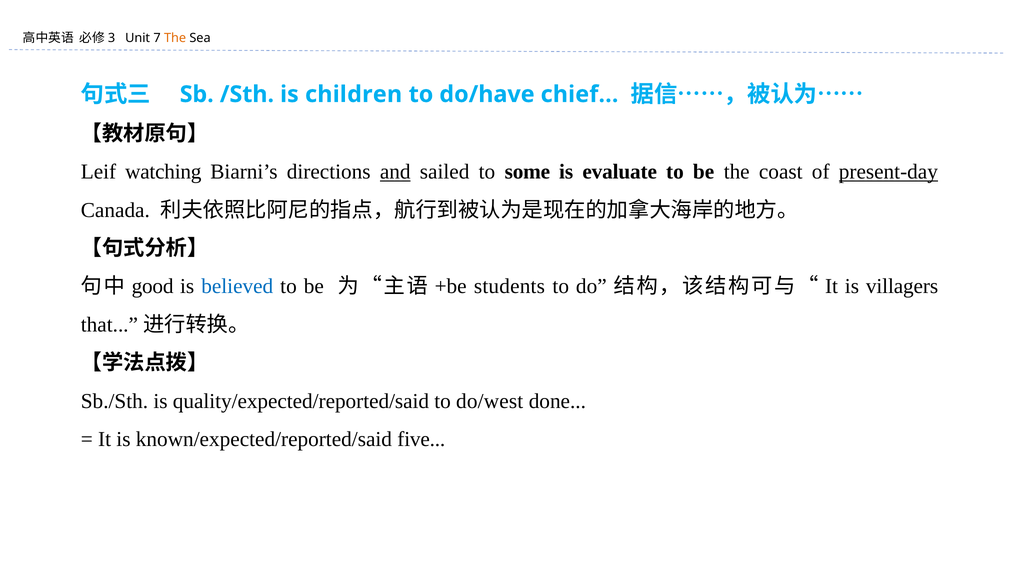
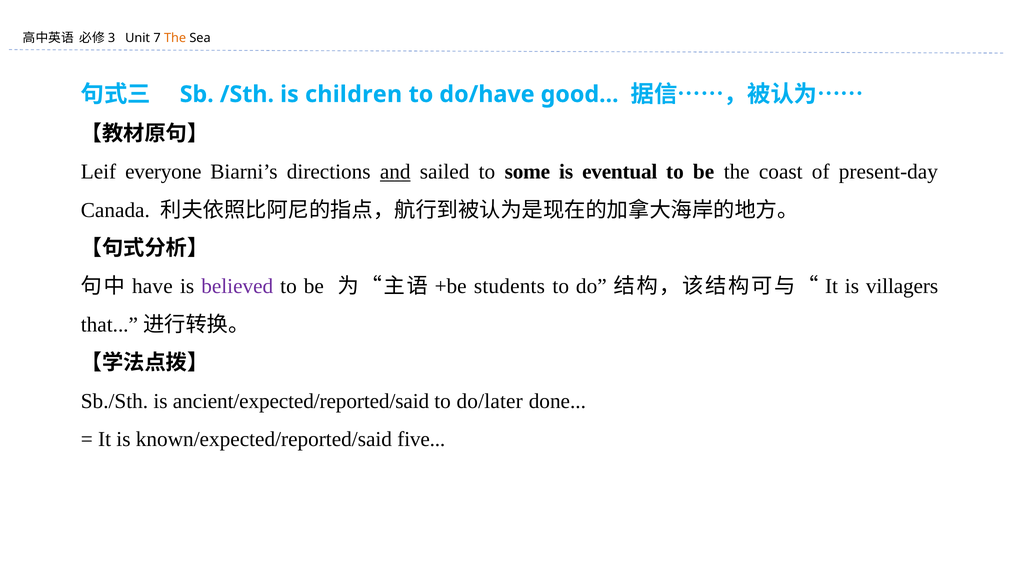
chief: chief -> good
watching: watching -> everyone
evaluate: evaluate -> eventual
present-day underline: present -> none
good: good -> have
believed colour: blue -> purple
quality/expected/reported/said: quality/expected/reported/said -> ancient/expected/reported/said
do/west: do/west -> do/later
